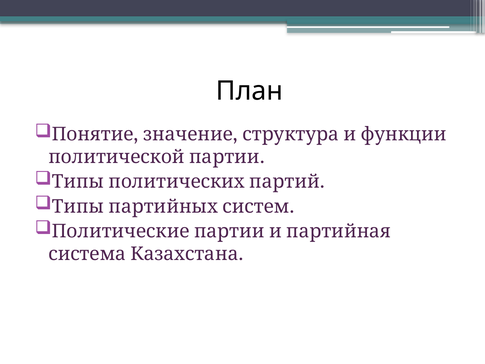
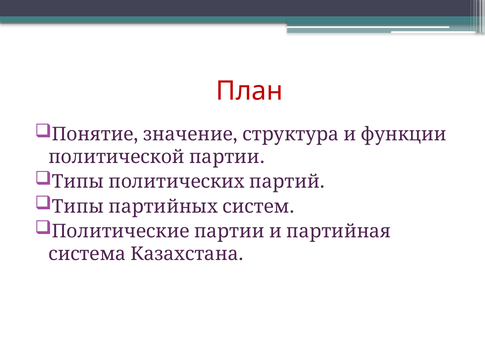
План colour: black -> red
